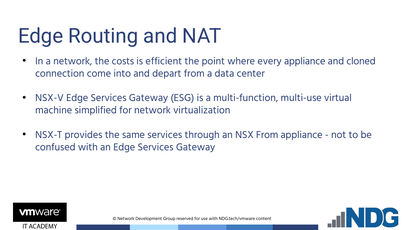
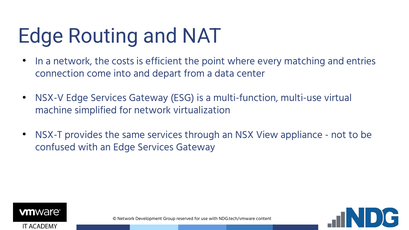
every appliance: appliance -> matching
cloned: cloned -> entries
NSX From: From -> View
